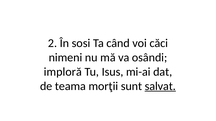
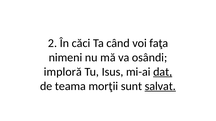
sosi: sosi -> căci
căci: căci -> faţa
dat underline: none -> present
